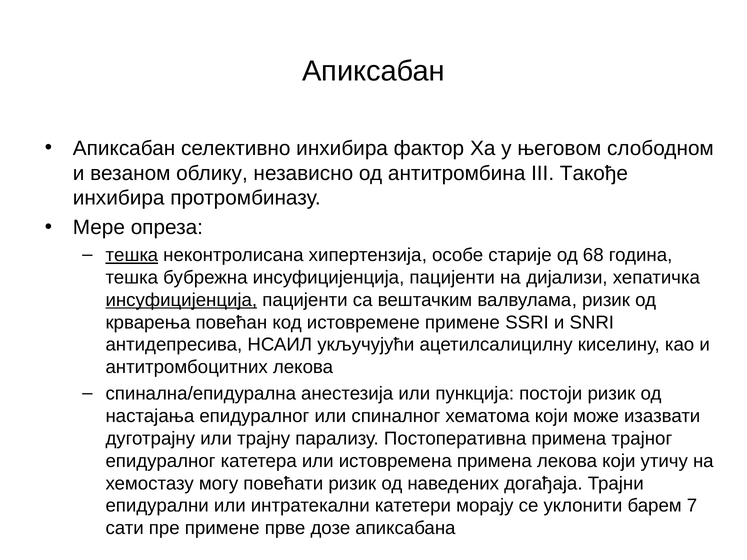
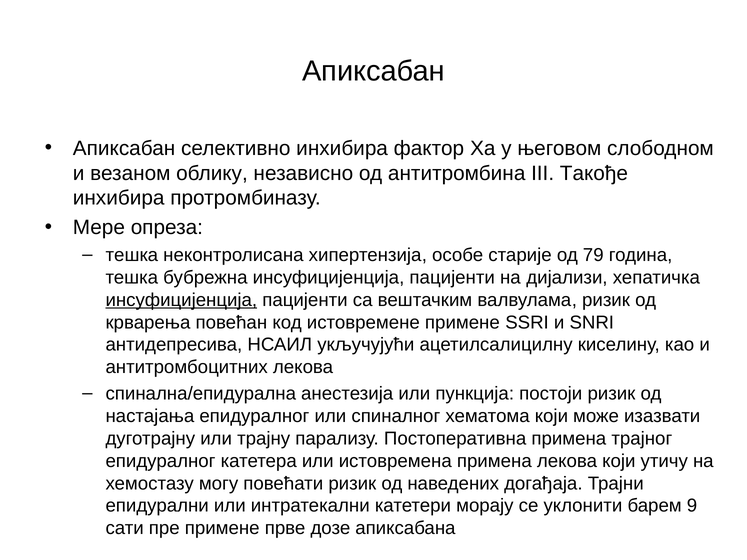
тешка at (132, 255) underline: present -> none
68: 68 -> 79
7: 7 -> 9
